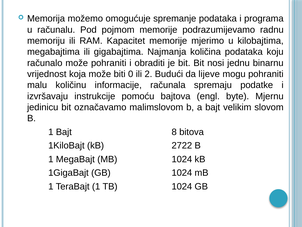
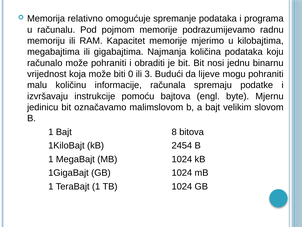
možemo: možemo -> relativno
2: 2 -> 3
2722: 2722 -> 2454
